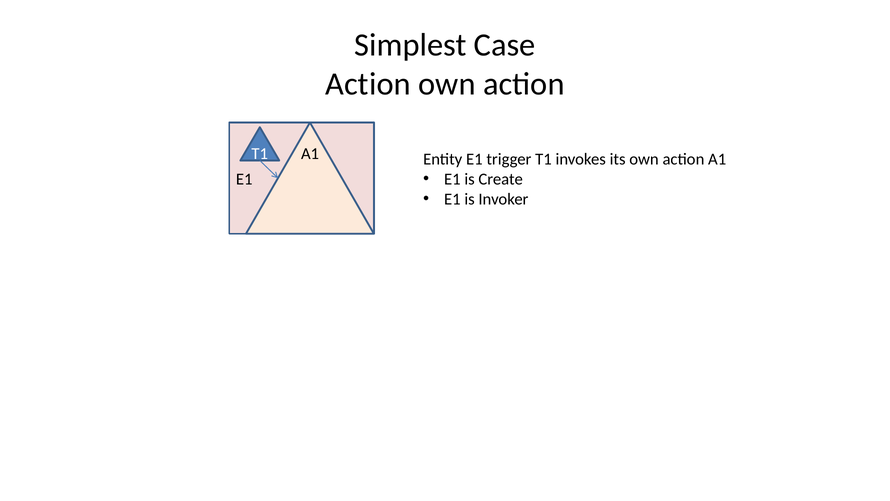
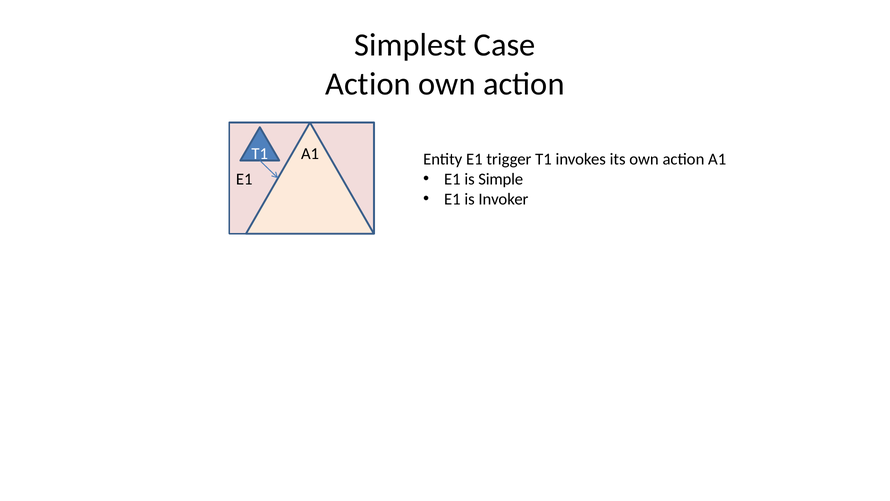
Create: Create -> Simple
